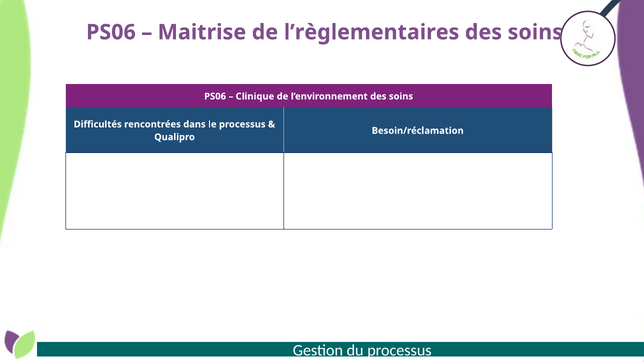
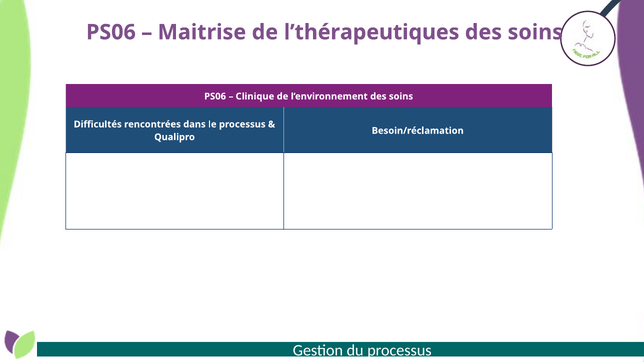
l’règlementaires: l’règlementaires -> l’thérapeutiques
